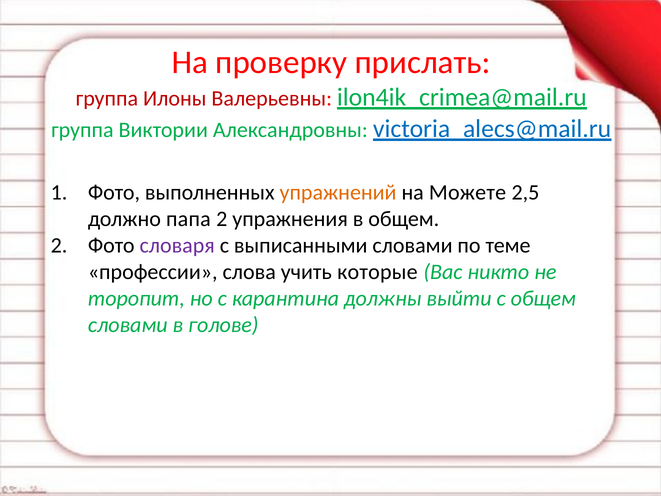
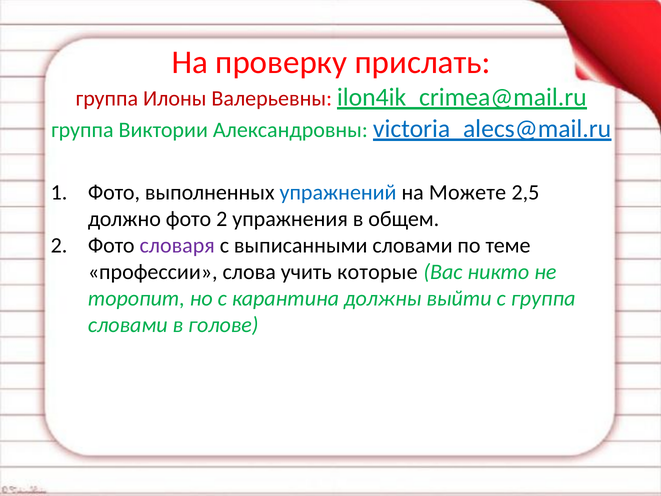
упражнений colour: orange -> blue
должно папа: папа -> фото
с общем: общем -> группа
